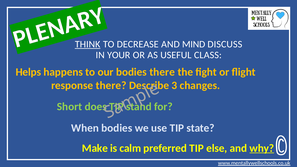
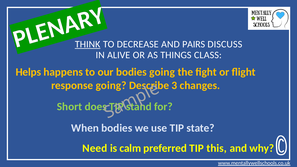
MIND: MIND -> PAIRS
YOUR: YOUR -> ALIVE
USEFUL: USEFUL -> THINGS
bodies there: there -> going
response there: there -> going
Make: Make -> Need
else: else -> this
why underline: present -> none
